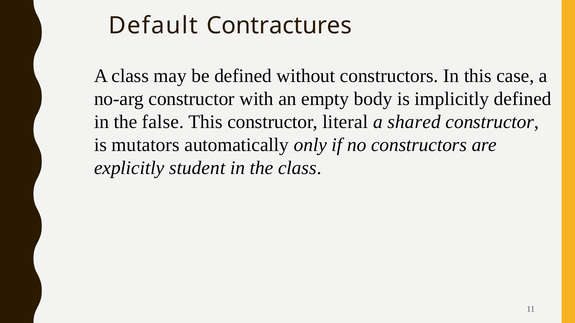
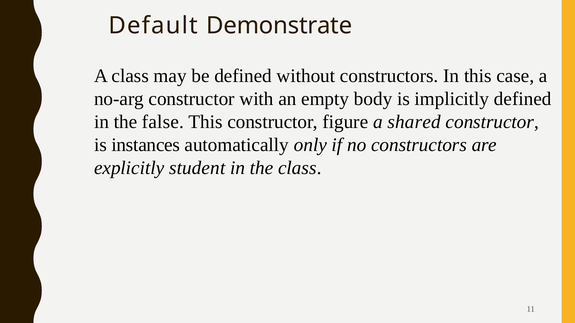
Contractures: Contractures -> Demonstrate
literal: literal -> figure
mutators: mutators -> instances
